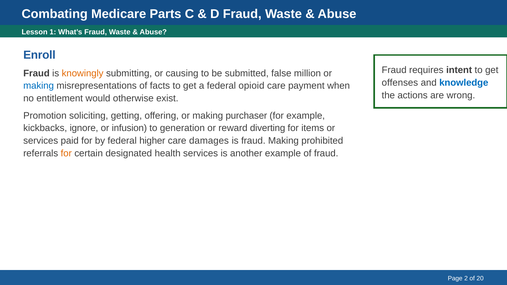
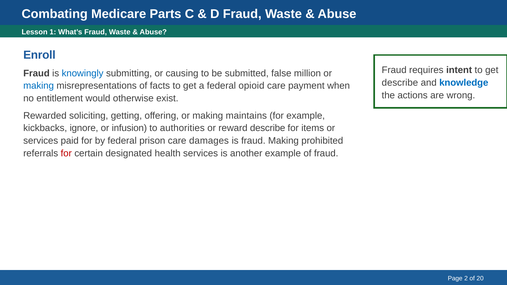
knowingly colour: orange -> blue
offenses at (400, 83): offenses -> describe
Promotion: Promotion -> Rewarded
purchaser: purchaser -> maintains
generation: generation -> authorities
reward diverting: diverting -> describe
higher: higher -> prison
for at (66, 153) colour: orange -> red
